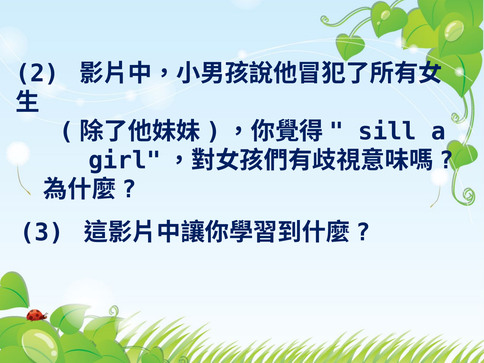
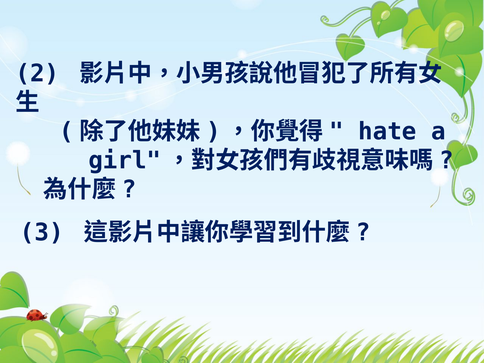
sill: sill -> hate
